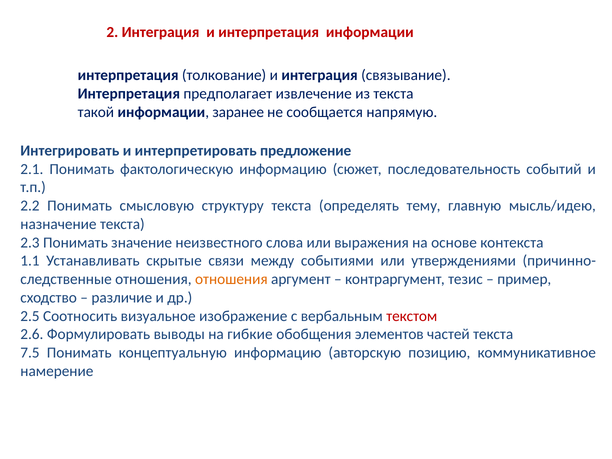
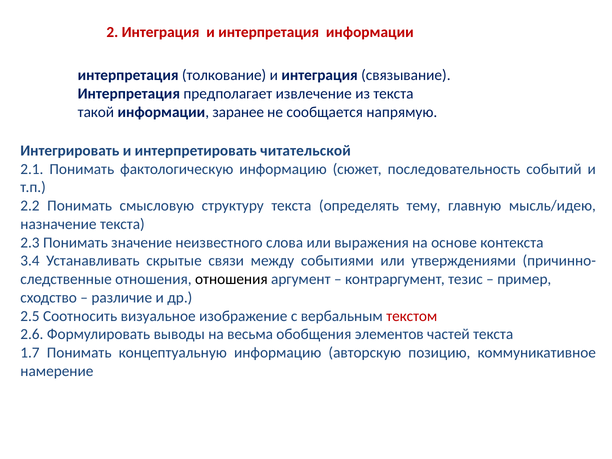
предложение: предложение -> читательской
1.1: 1.1 -> 3.4
отношения at (231, 279) colour: orange -> black
гибкие: гибкие -> весьма
7.5: 7.5 -> 1.7
